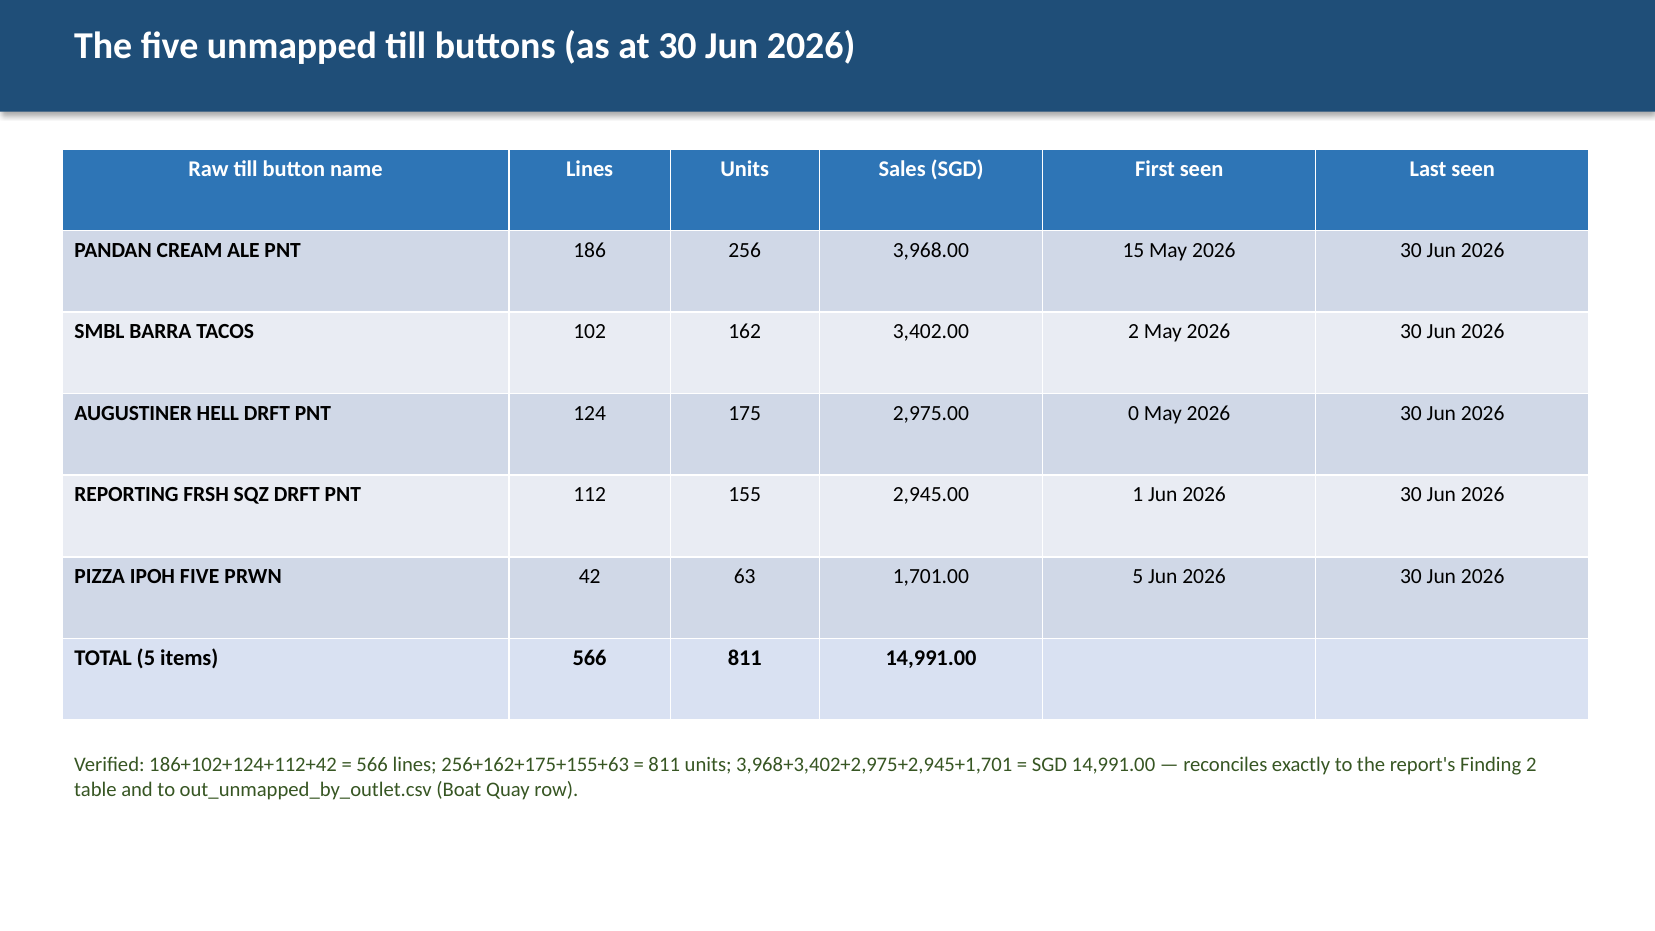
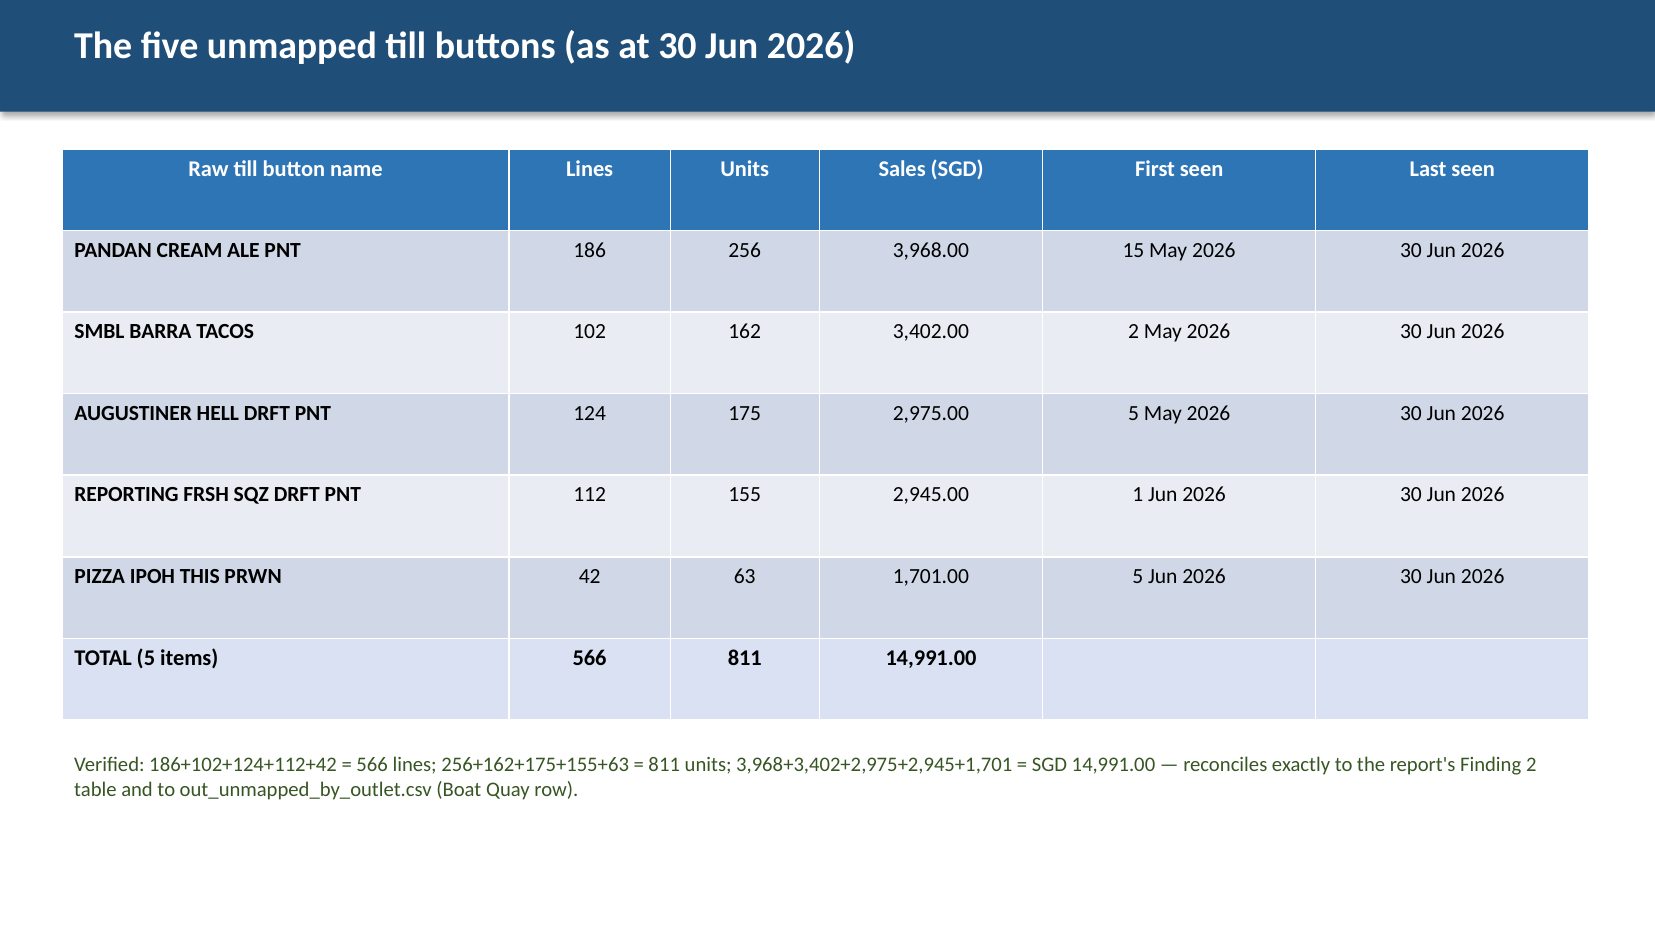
2,975.00 0: 0 -> 5
IPOH FIVE: FIVE -> THIS
